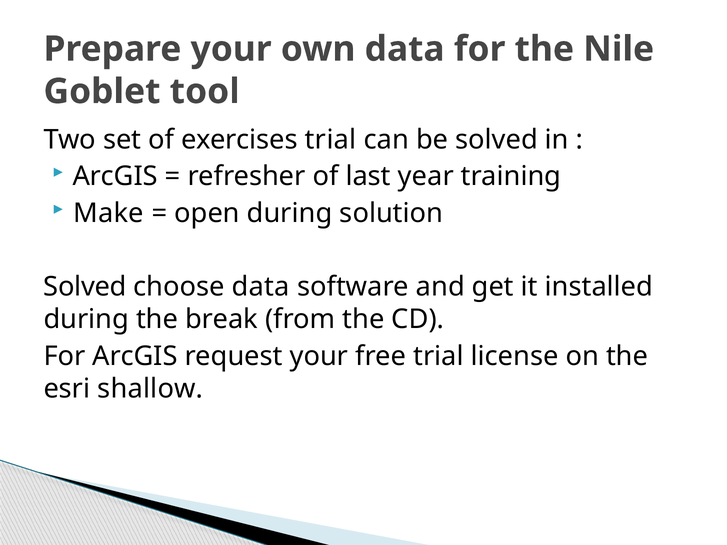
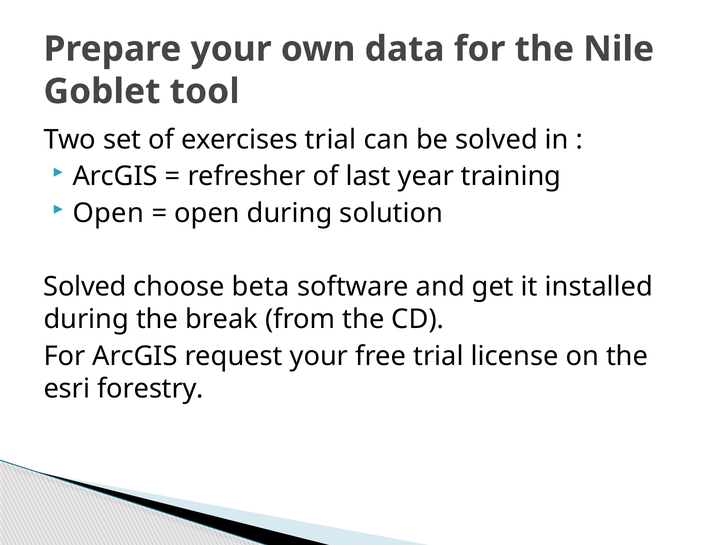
Make at (108, 213): Make -> Open
choose data: data -> beta
shallow: shallow -> forestry
